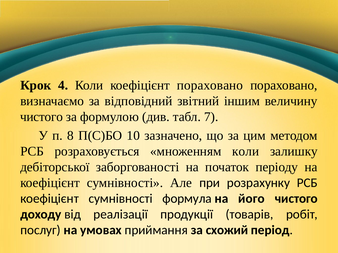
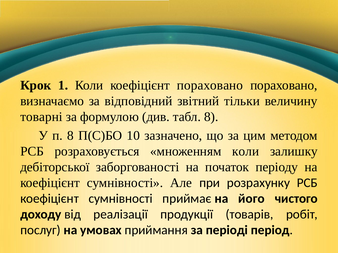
4: 4 -> 1
іншим: іншим -> тільки
чистого at (42, 117): чистого -> товарні
табл 7: 7 -> 8
формула: формула -> приймає
схожий: схожий -> періоді
